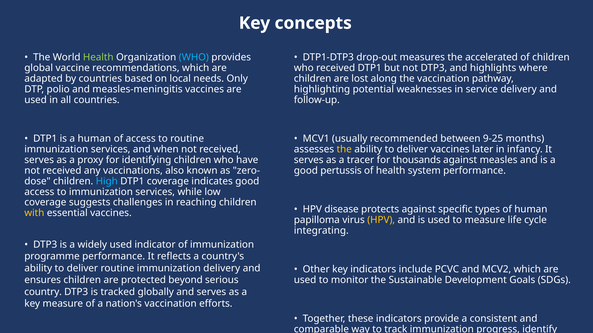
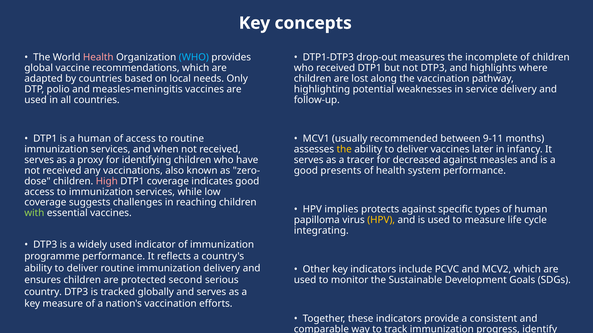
Health at (98, 57) colour: light green -> pink
accelerated: accelerated -> incomplete
9-25: 9-25 -> 9-11
thousands: thousands -> decreased
pertussis: pertussis -> presents
High colour: light blue -> pink
disease: disease -> implies
with colour: yellow -> light green
beyond: beyond -> second
